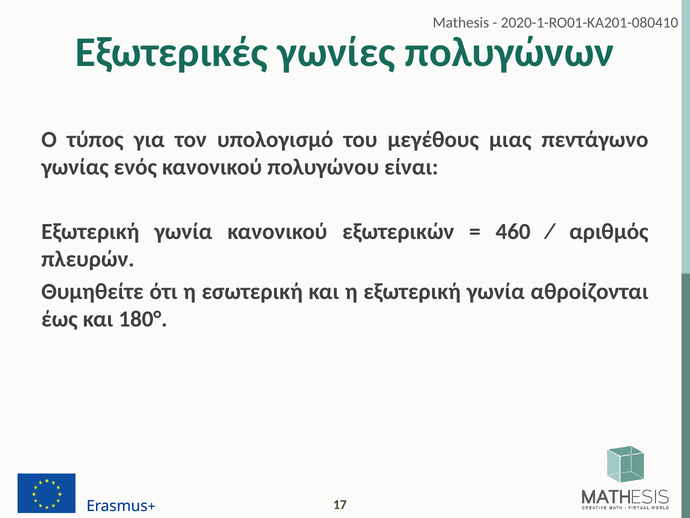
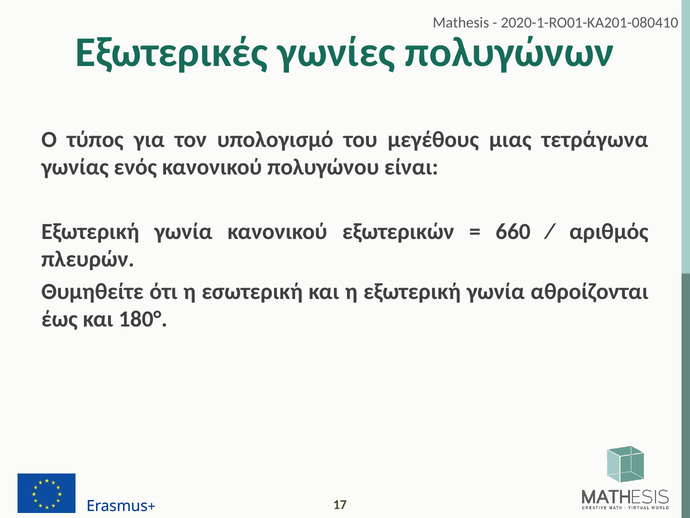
πεντάγωνο: πεντάγωνο -> τετράγωνα
460: 460 -> 660
